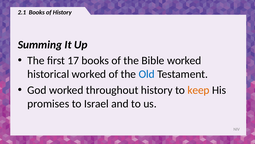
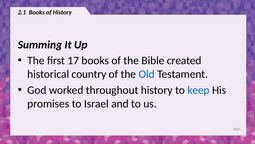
Bible worked: worked -> created
historical worked: worked -> country
keep colour: orange -> blue
